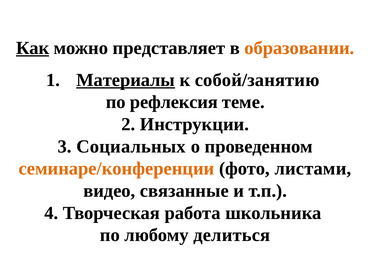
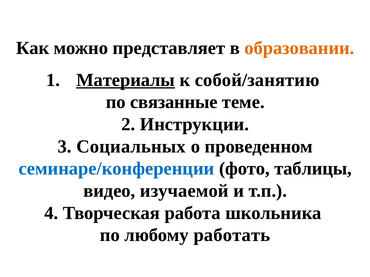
Как underline: present -> none
рефлексия: рефлексия -> связанные
семинаре/конференции colour: orange -> blue
листами: листами -> таблицы
связанные: связанные -> изучаемой
делиться: делиться -> работать
